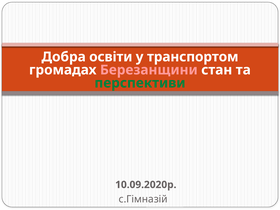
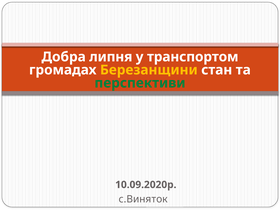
освіти: освіти -> липня
Березанщини colour: pink -> yellow
с.Гімназій: с.Гімназій -> с.Виняток
